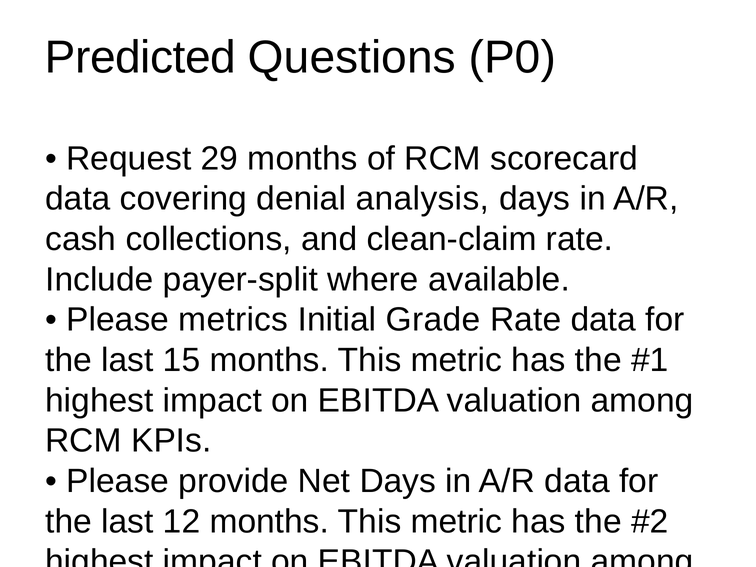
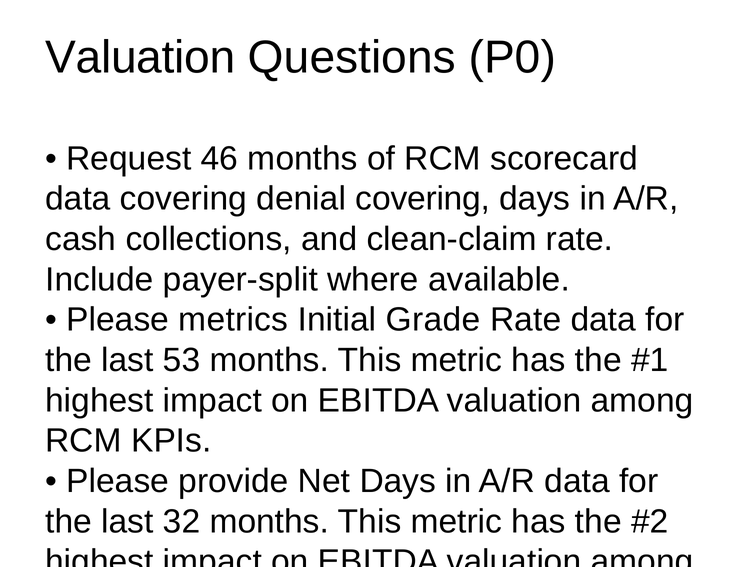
Predicted at (140, 57): Predicted -> Valuation
29: 29 -> 46
denial analysis: analysis -> covering
15: 15 -> 53
12: 12 -> 32
